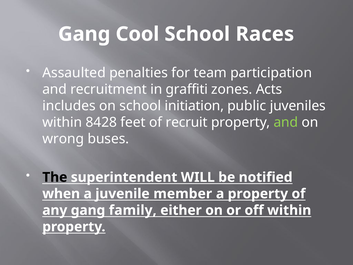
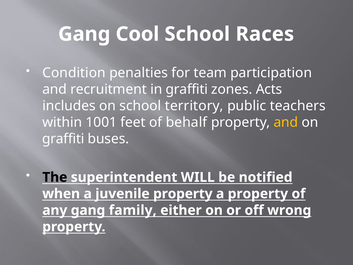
Assaulted: Assaulted -> Condition
initiation: initiation -> territory
juveniles: juveniles -> teachers
8428: 8428 -> 1001
recruit: recruit -> behalf
and at (286, 122) colour: light green -> yellow
wrong at (63, 139): wrong -> graffiti
juvenile member: member -> property
off within: within -> wrong
